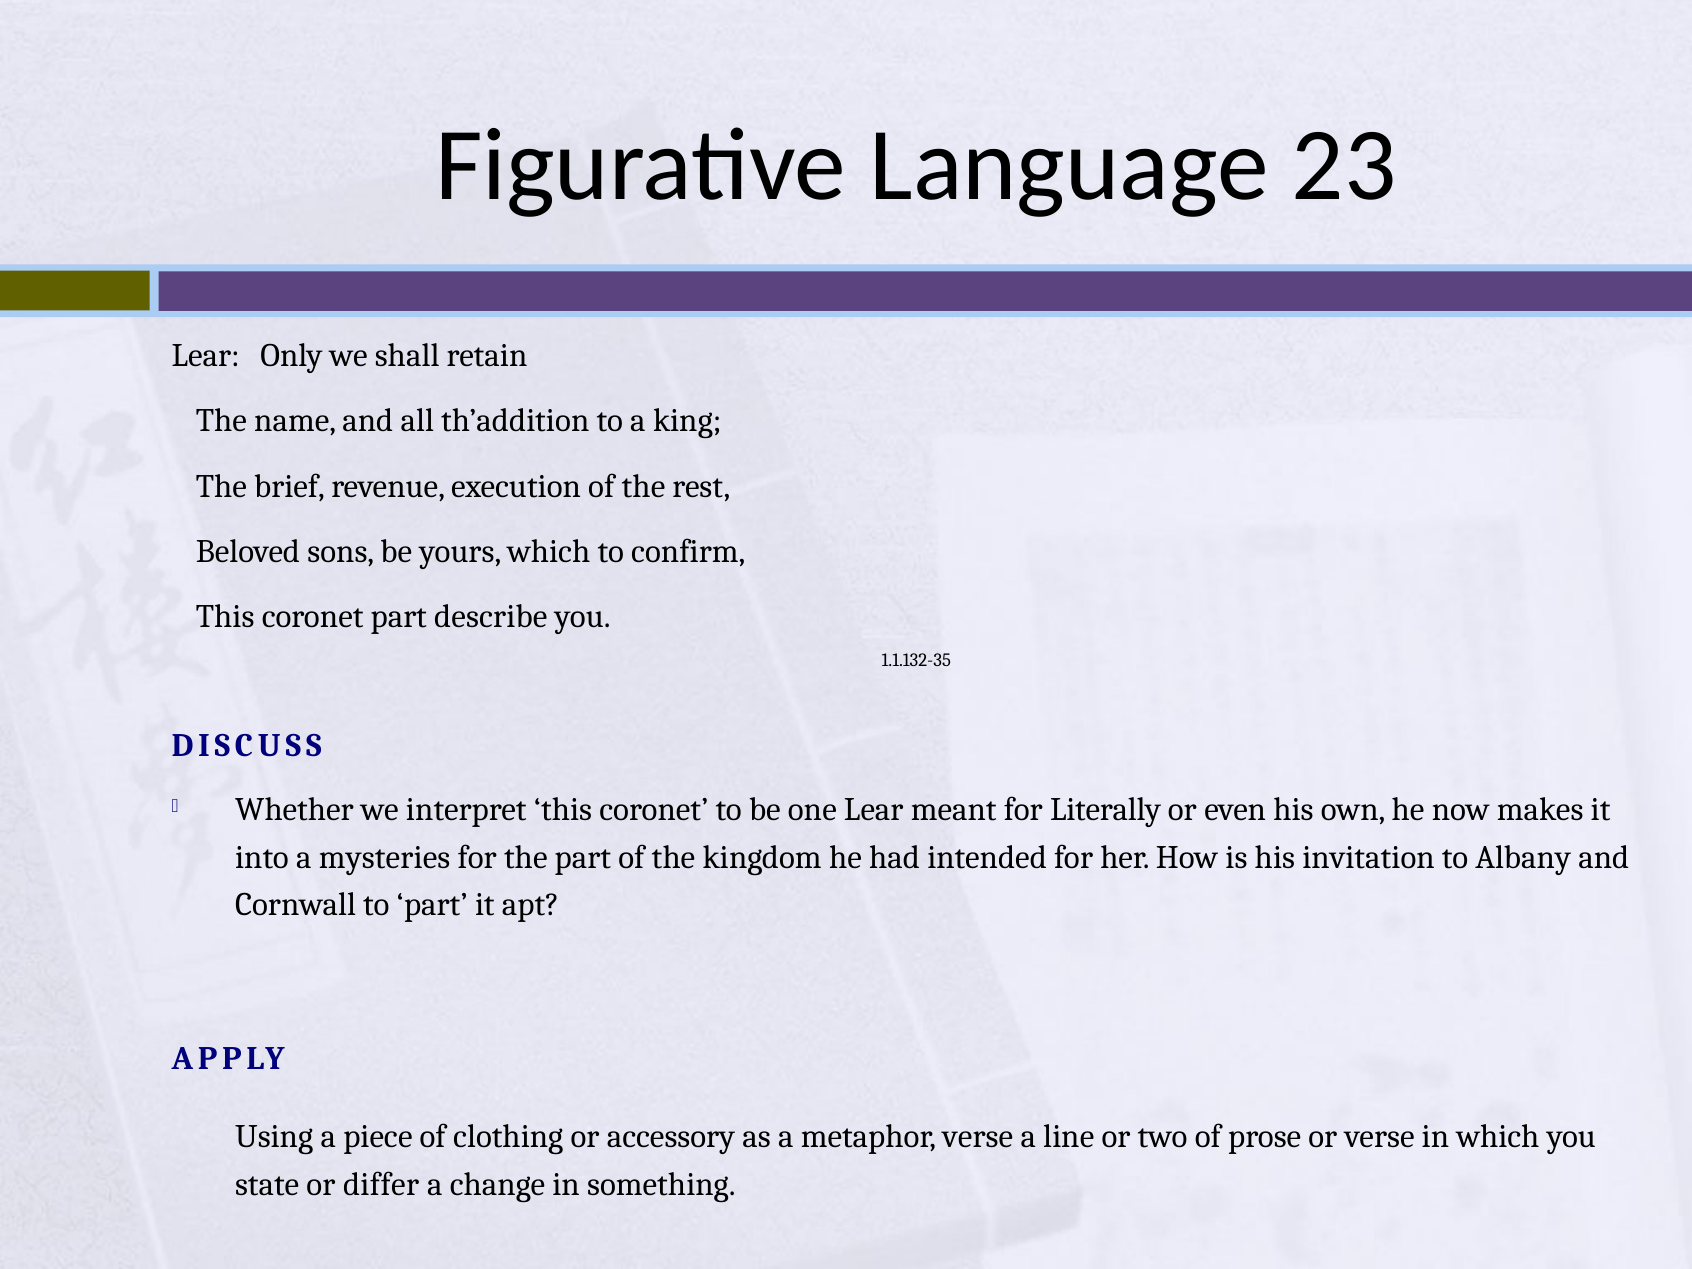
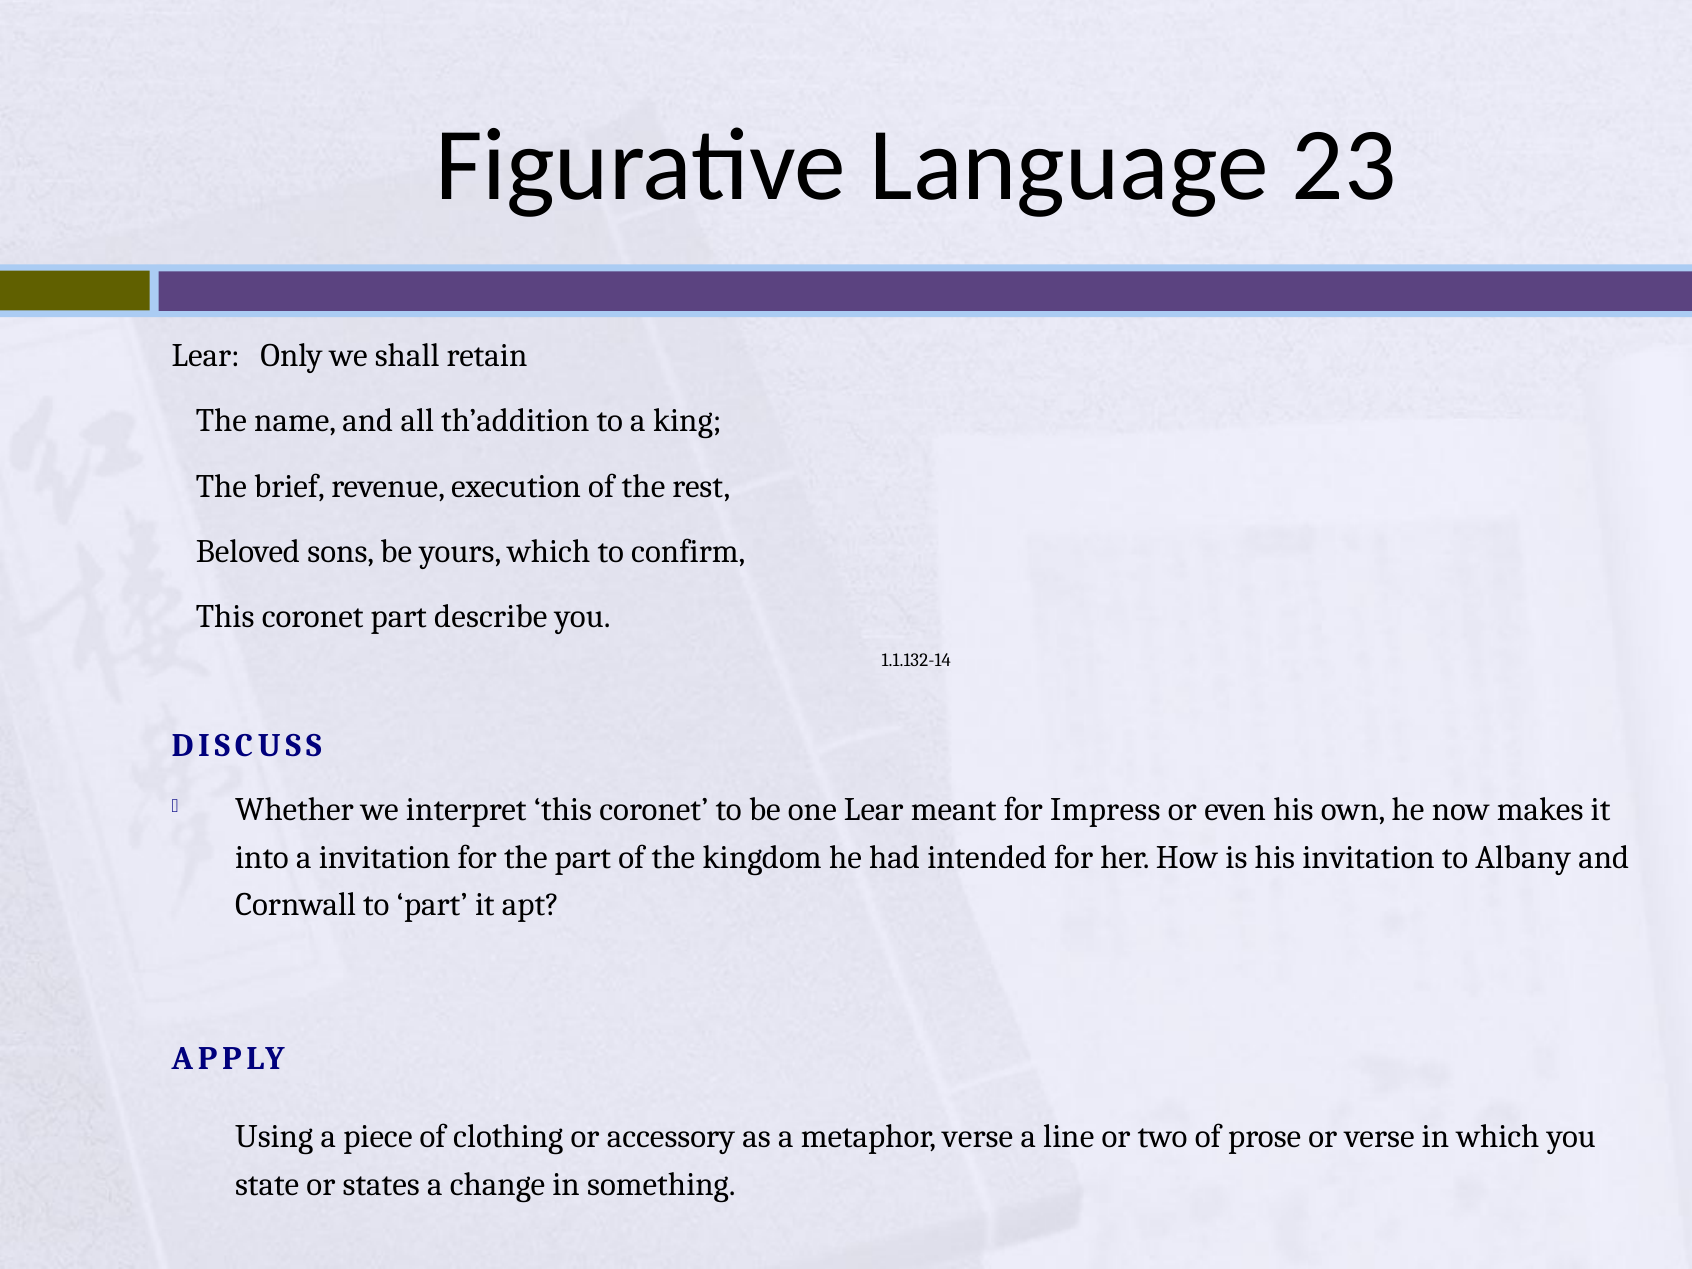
1.1.132-35: 1.1.132-35 -> 1.1.132-14
Literally: Literally -> Impress
a mysteries: mysteries -> invitation
differ: differ -> states
